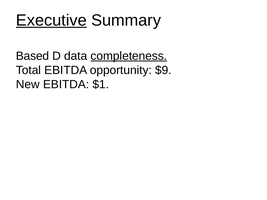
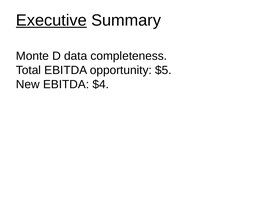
Based: Based -> Monte
completeness underline: present -> none
$9: $9 -> $5
$1: $1 -> $4
